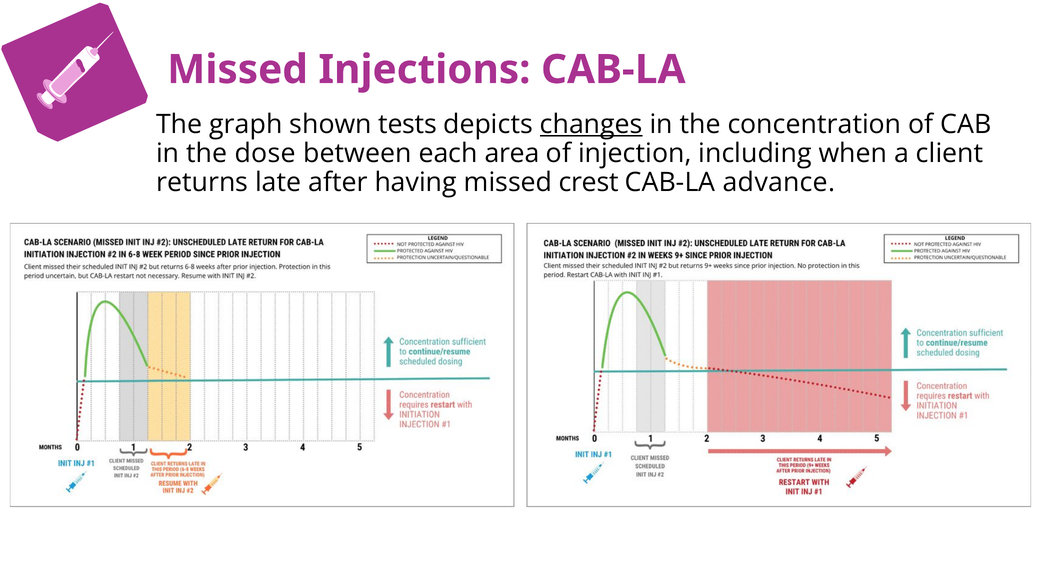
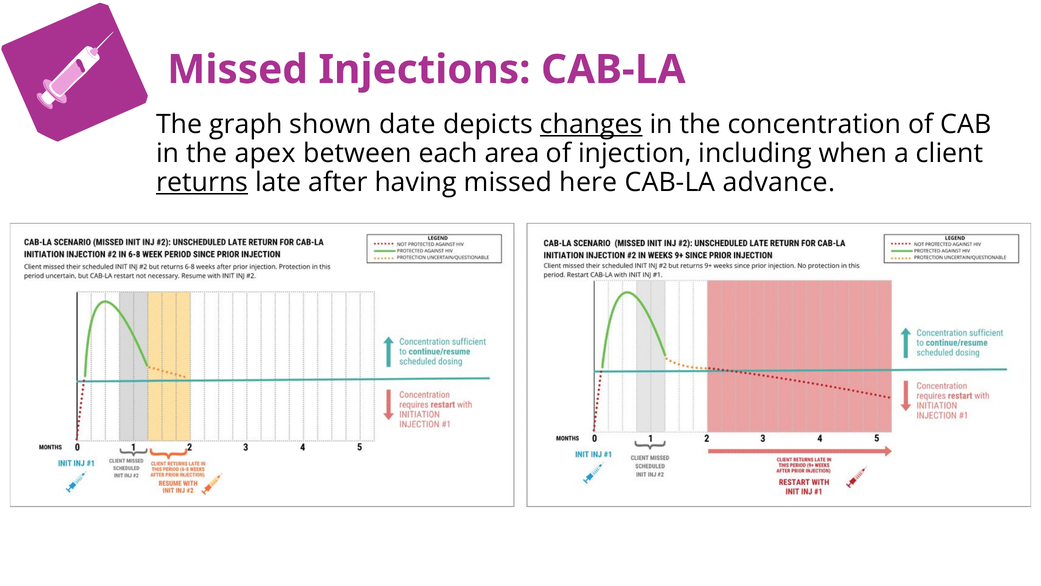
tests: tests -> date
dose: dose -> apex
returns underline: none -> present
crest: crest -> here
